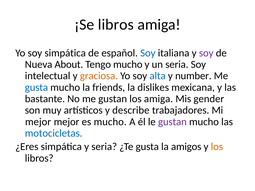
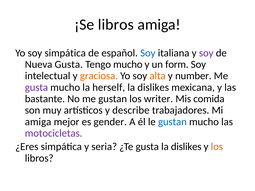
Nueva About: About -> Gusta
un seria: seria -> form
alta colour: blue -> orange
gusta at (36, 87) colour: blue -> purple
friends: friends -> herself
los amiga: amiga -> writer
gender: gender -> comida
mejor at (38, 122): mejor -> amiga
es mucho: mucho -> gender
gustan at (172, 122) colour: purple -> blue
motocicletas colour: blue -> purple
gusta la amigos: amigos -> dislikes
